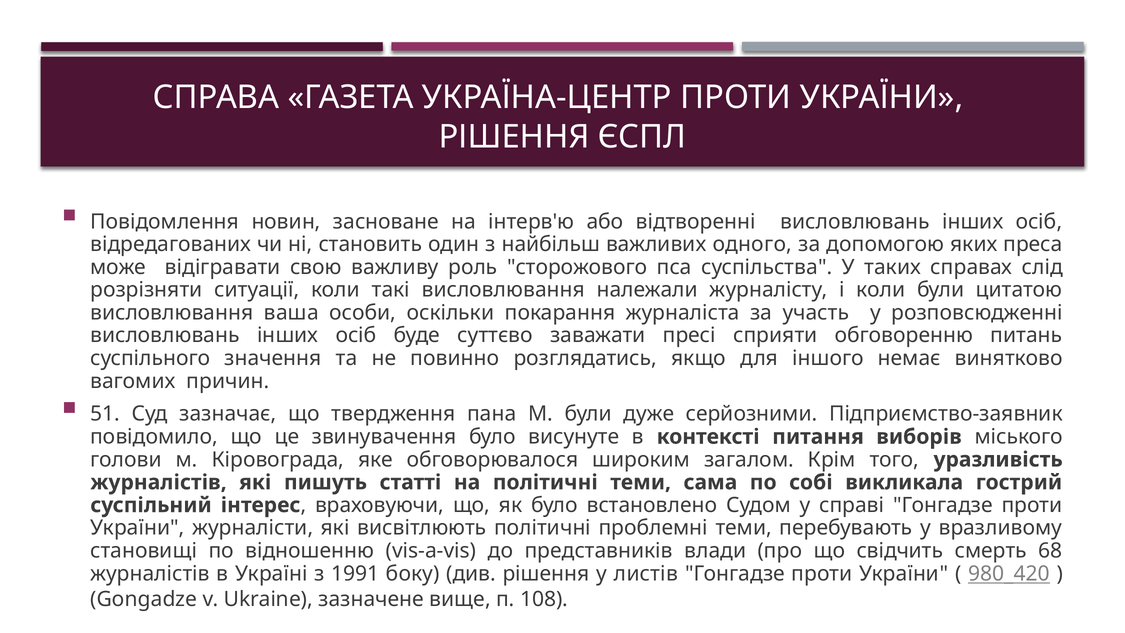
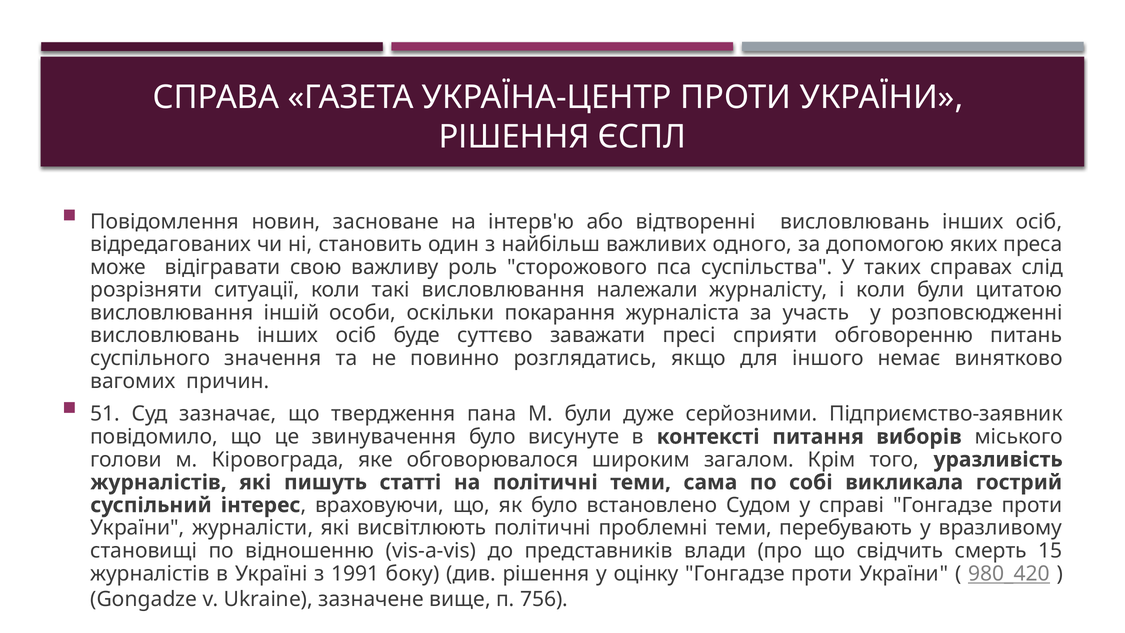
ваша: ваша -> іншій
68: 68 -> 15
листів: листів -> оцінку
108: 108 -> 756
